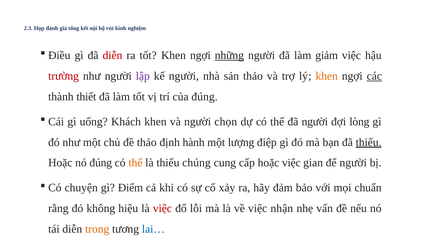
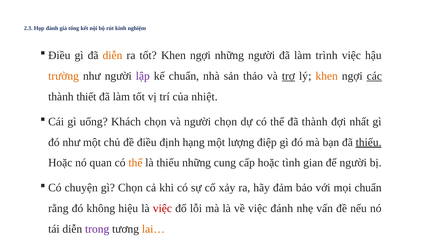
diễn at (113, 55) colour: red -> orange
những at (229, 55) underline: present -> none
giảm: giảm -> trình
trường colour: red -> orange
kế người: người -> chuẩn
trợ underline: none -> present
của đúng: đúng -> nhiệt
Khách khen: khen -> chọn
đã người: người -> thành
lòng: lòng -> nhất
đề thảo: thảo -> điều
hành: hành -> hạng
nó đúng: đúng -> quan
thiếu chúng: chúng -> những
hoặc việc: việc -> tình
gì Điểm: Điểm -> Chọn
việc nhận: nhận -> đánh
trong colour: orange -> purple
lai… colour: blue -> orange
